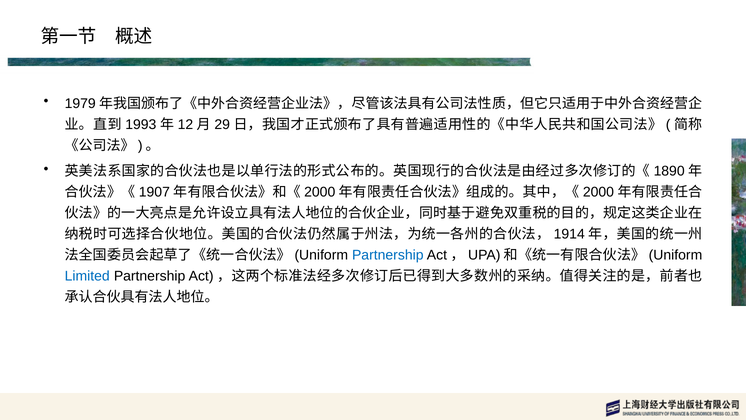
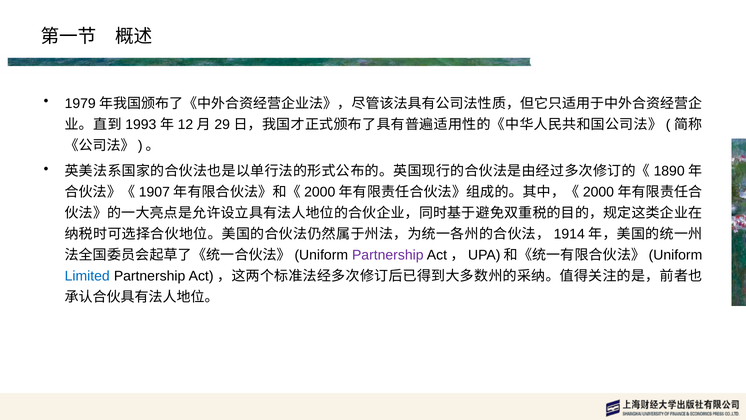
Partnership at (388, 255) colour: blue -> purple
